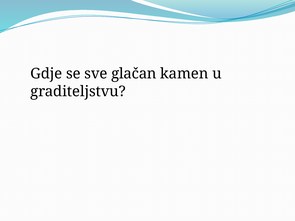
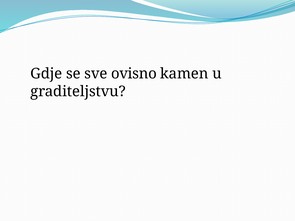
glačan: glačan -> ovisno
